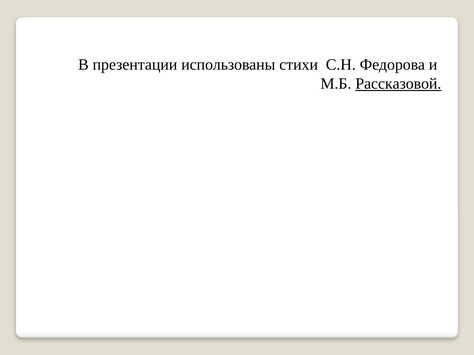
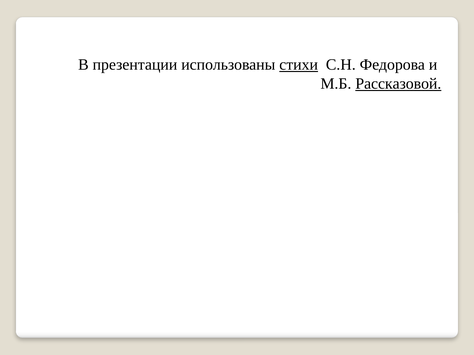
стихи underline: none -> present
